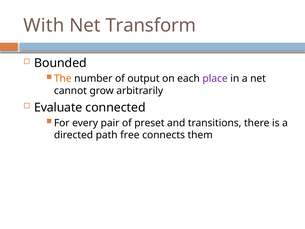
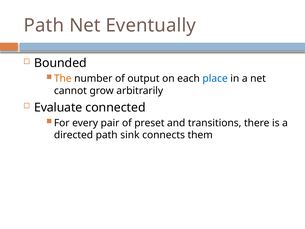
With at (44, 25): With -> Path
Transform: Transform -> Eventually
place colour: purple -> blue
free: free -> sink
